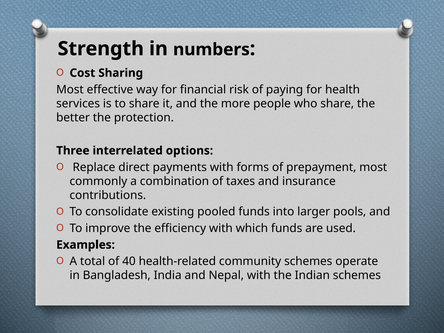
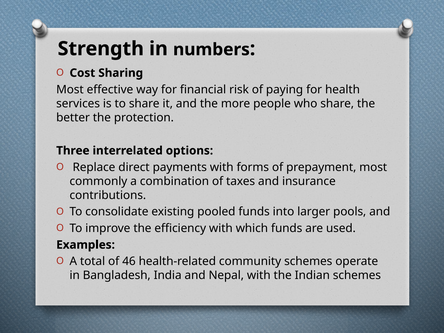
40: 40 -> 46
